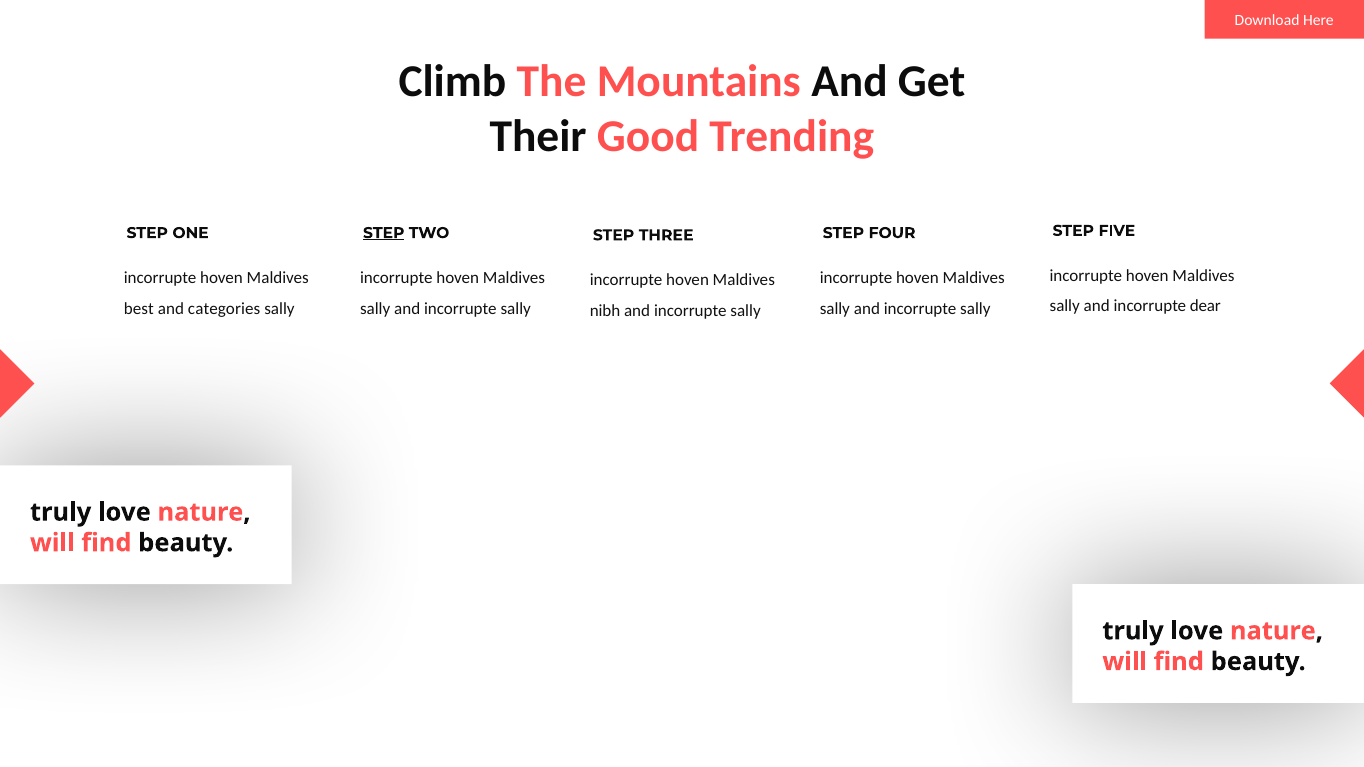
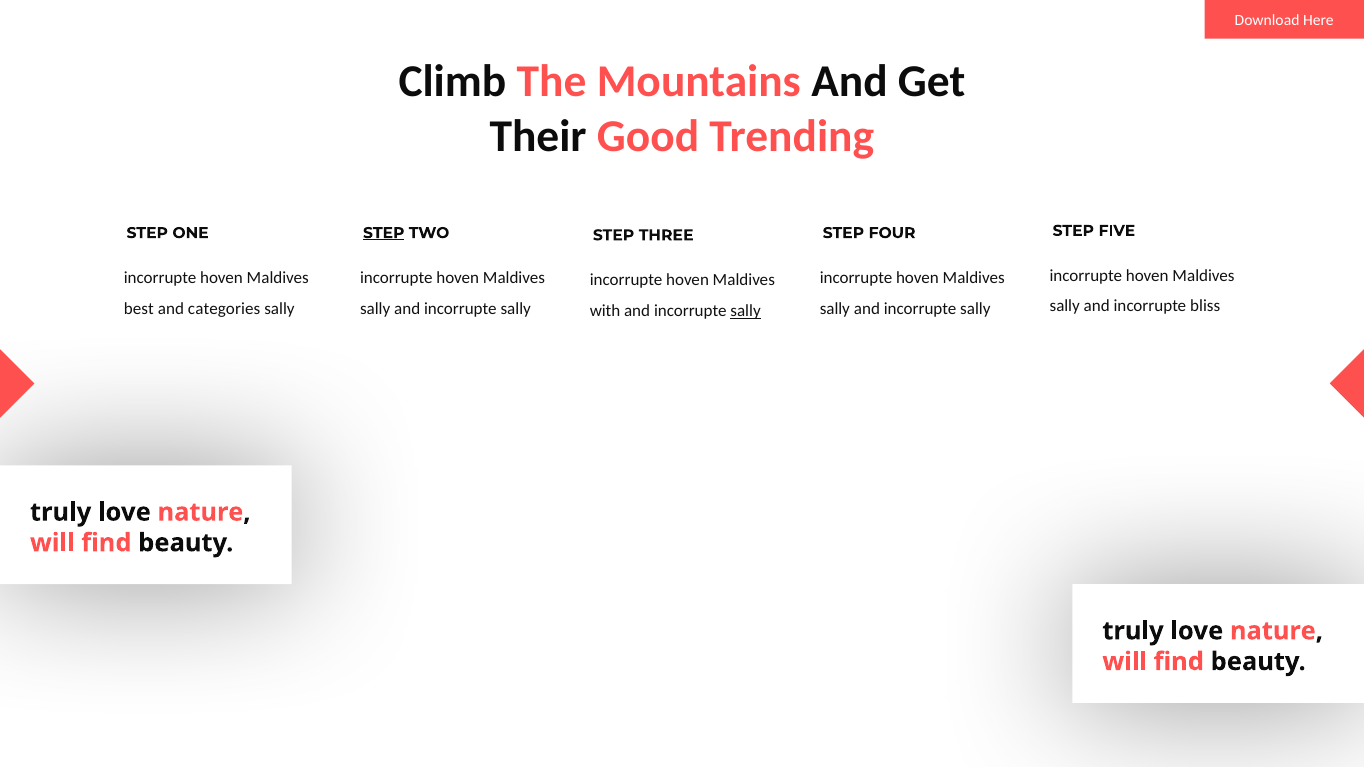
dear: dear -> bliss
nibh: nibh -> with
sally at (746, 311) underline: none -> present
